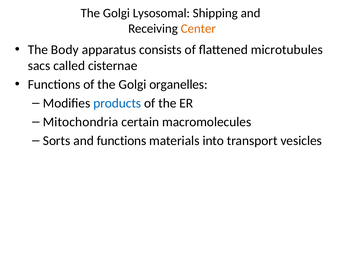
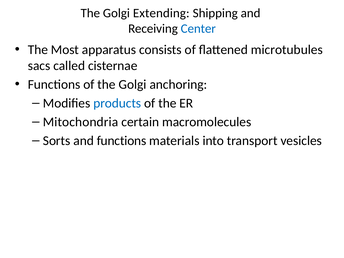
Lysosomal: Lysosomal -> Extending
Center colour: orange -> blue
Body: Body -> Most
organelles: organelles -> anchoring
